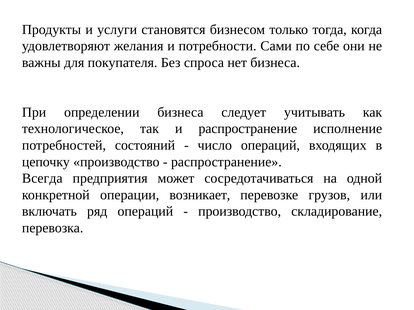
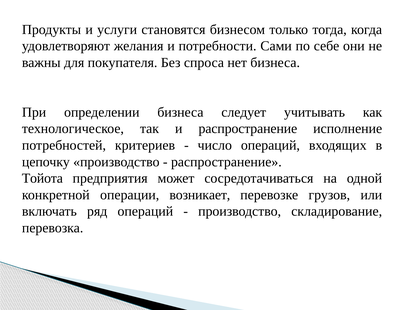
состояний: состояний -> критериев
Всегда: Всегда -> Тойота
